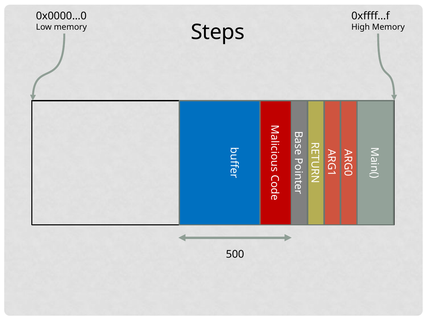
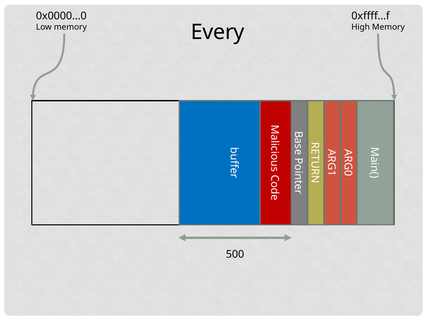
Steps: Steps -> Every
